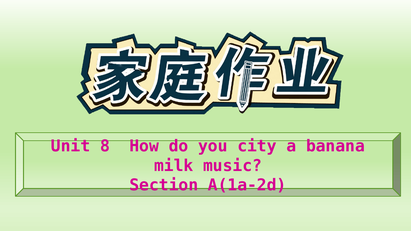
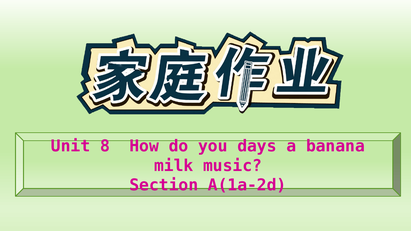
city: city -> days
